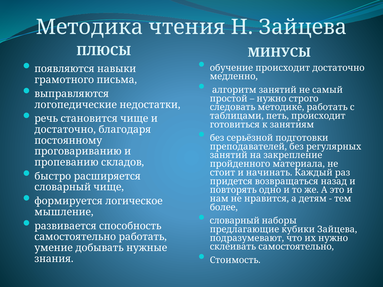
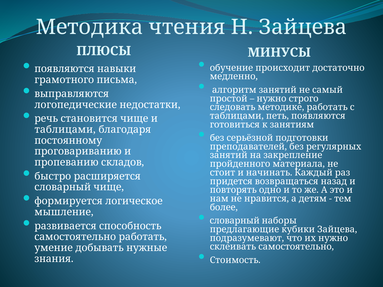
петь происходит: происходит -> появляются
достаточно at (65, 130): достаточно -> таблицами
